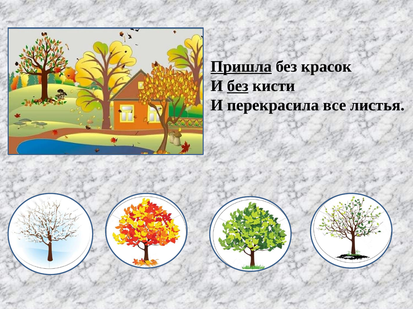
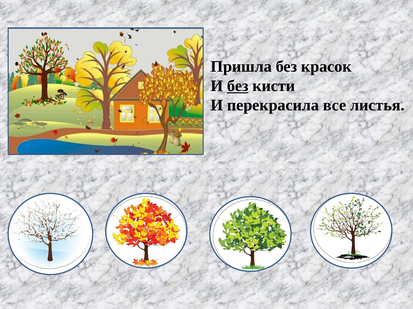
Пришла underline: present -> none
